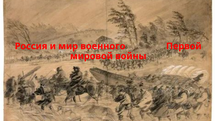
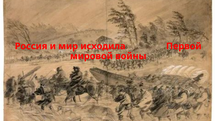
военного: военного -> исходила
